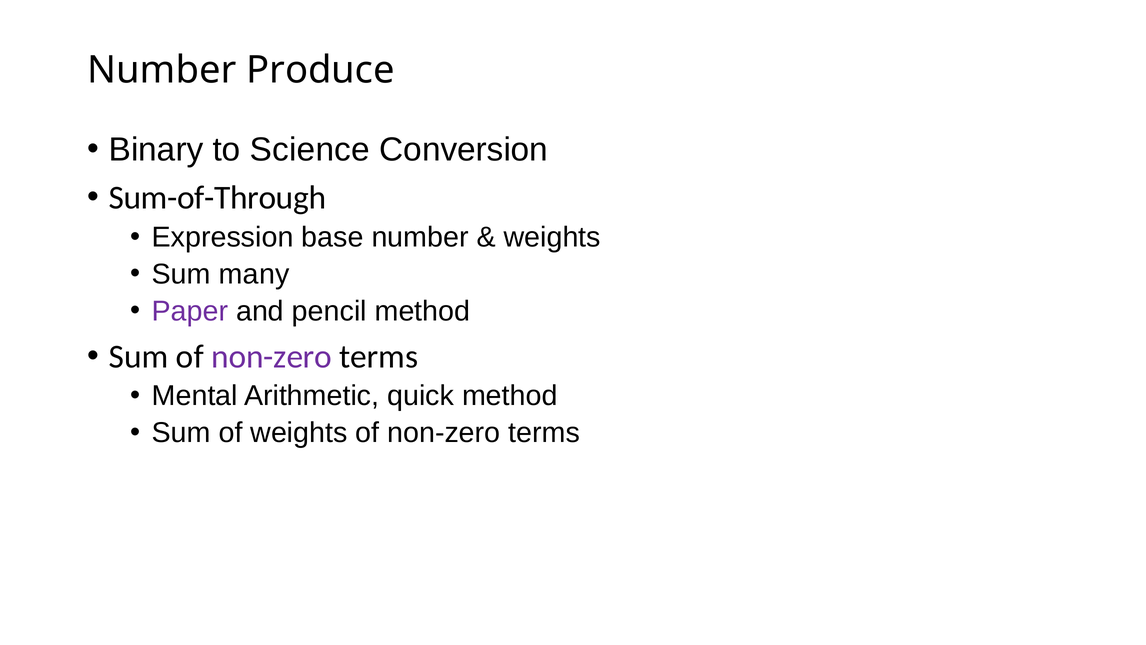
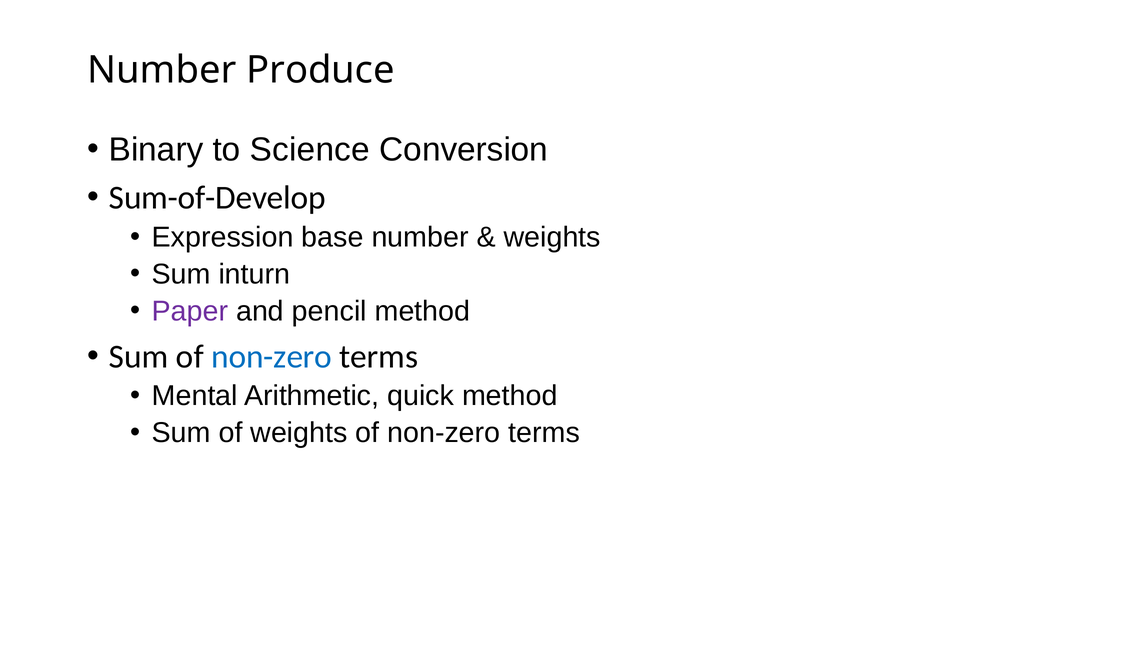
Sum-of-Through: Sum-of-Through -> Sum-of-Develop
many: many -> inturn
non-zero at (272, 356) colour: purple -> blue
